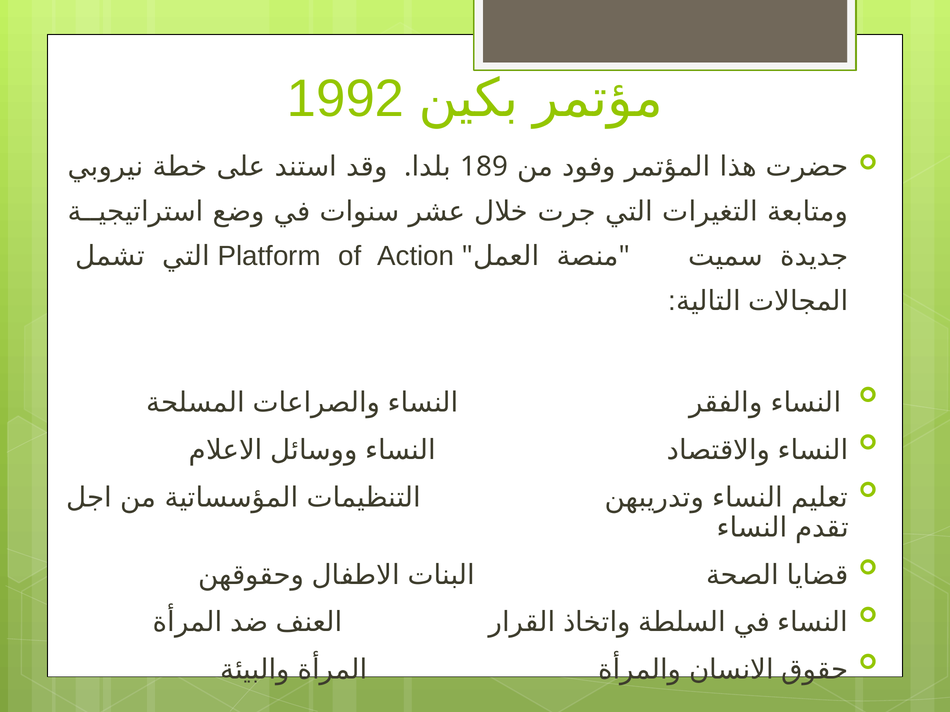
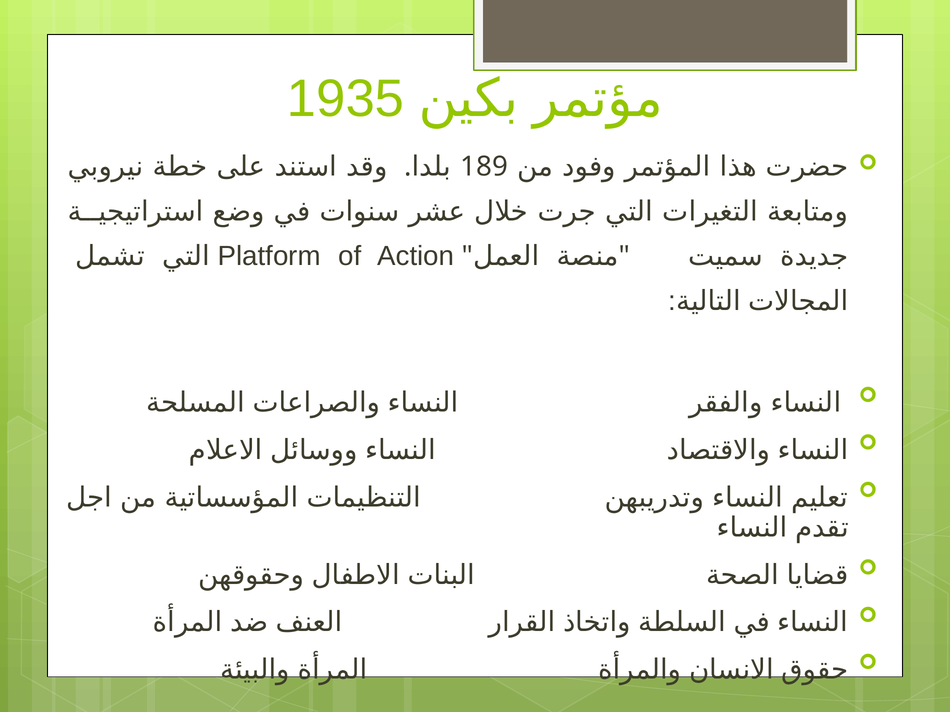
1992: 1992 -> 1935
